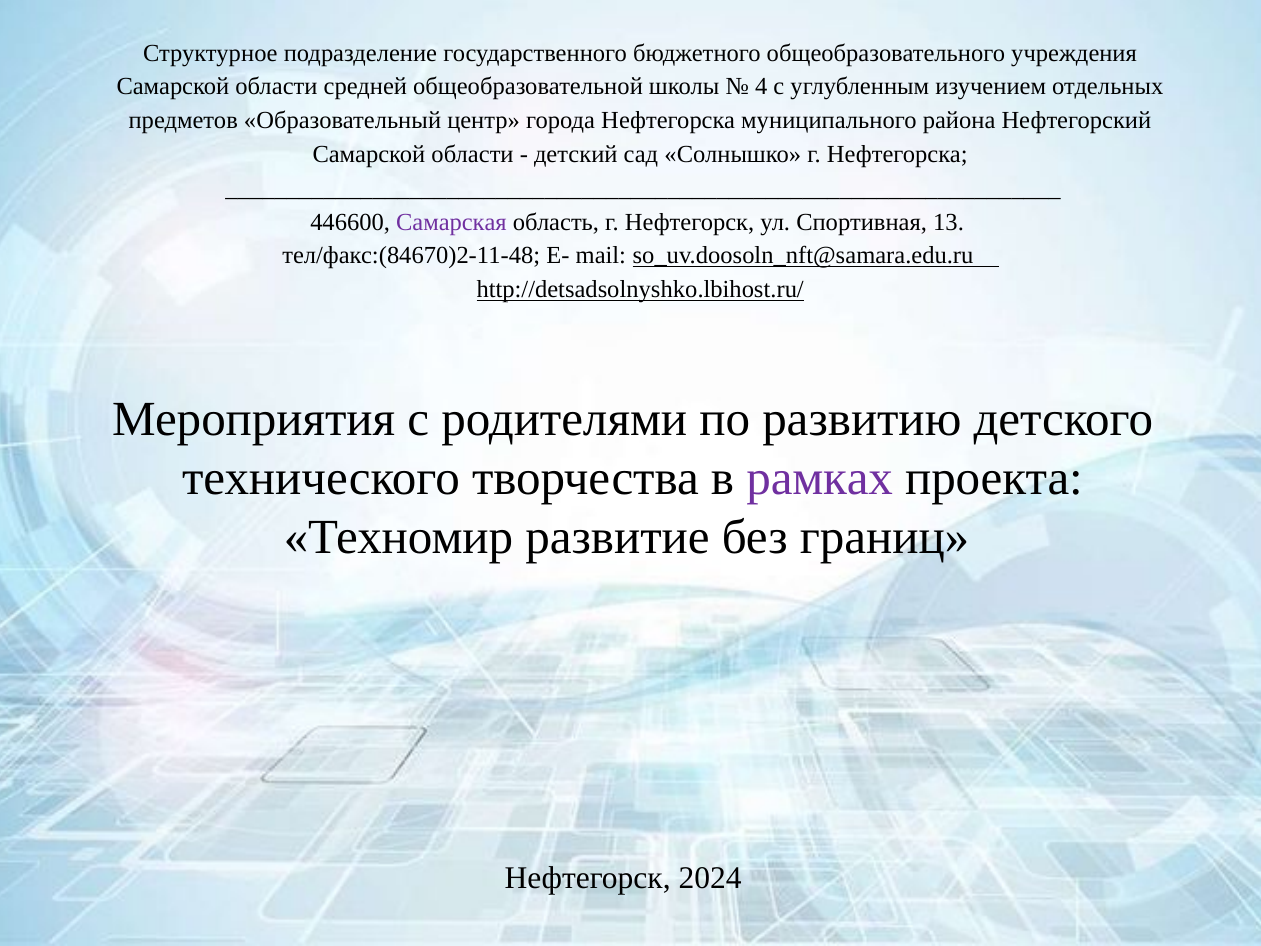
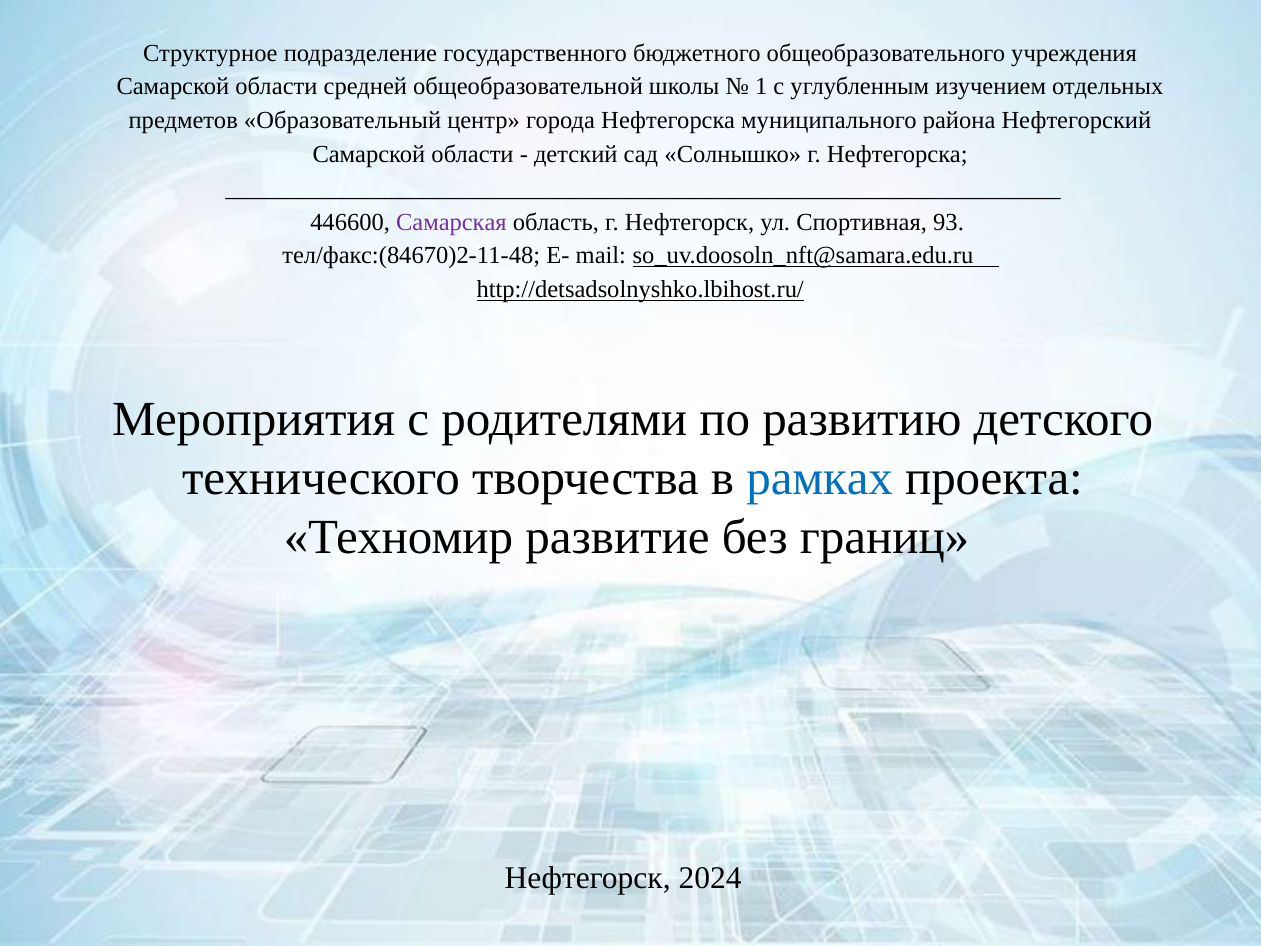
4: 4 -> 1
13: 13 -> 93
рамках colour: purple -> blue
